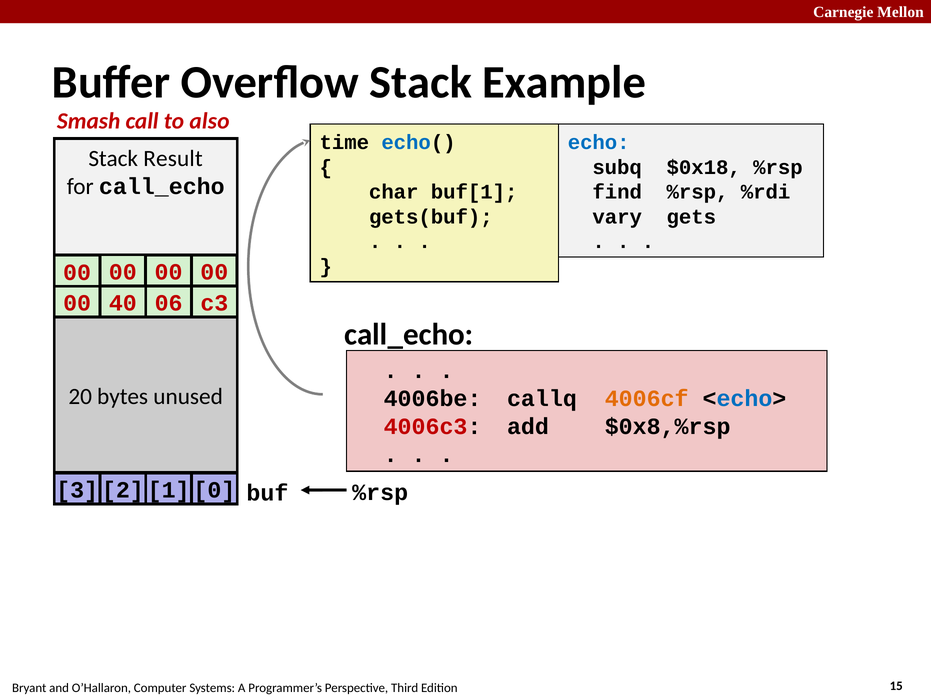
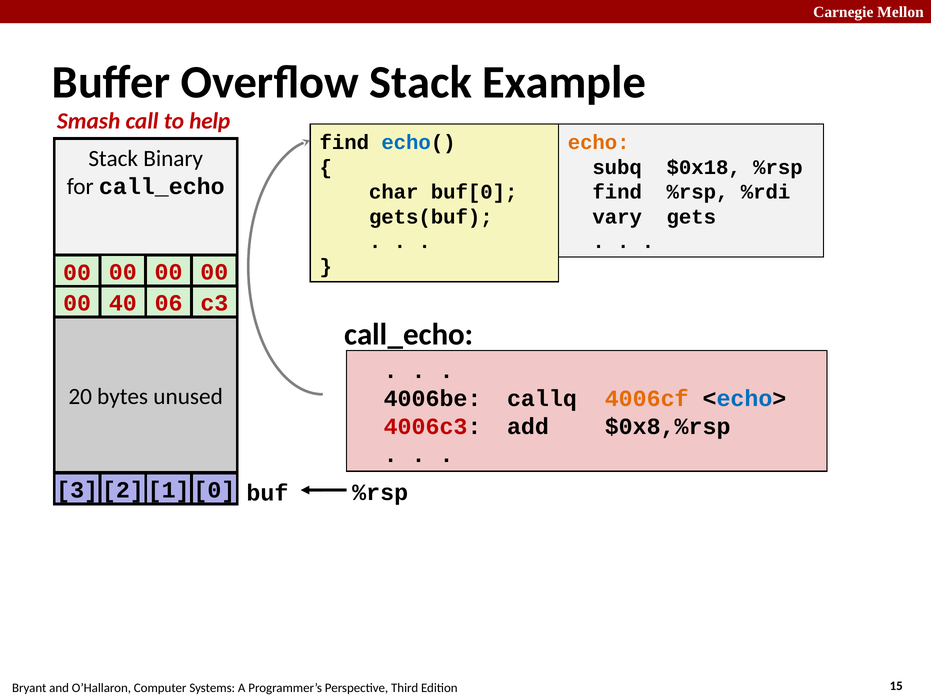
also: also -> help
time at (344, 142): time -> find
echo colour: blue -> orange
Result: Result -> Binary
buf[1: buf[1 -> buf[0
